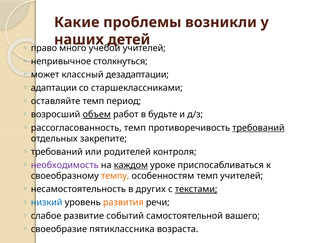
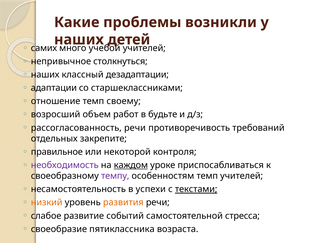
право: право -> самих
может at (45, 75): может -> наших
оставляйте: оставляйте -> отношение
период: период -> своему
объем underline: present -> none
рассогласованность темп: темп -> речи
требований at (258, 128) underline: present -> none
требований at (57, 152): требований -> правильное
родителей: родителей -> некоторой
темпу colour: orange -> purple
других: других -> успехи
низкий colour: blue -> orange
вашего: вашего -> стресса
